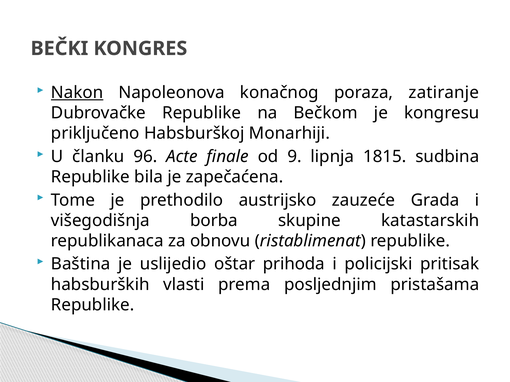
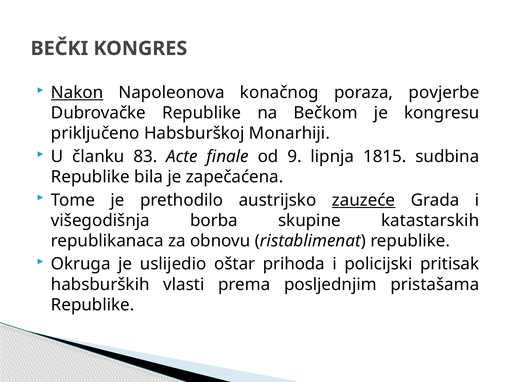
zatiranje: zatiranje -> povjerbe
96: 96 -> 83
zauzeće underline: none -> present
Baština: Baština -> Okruga
